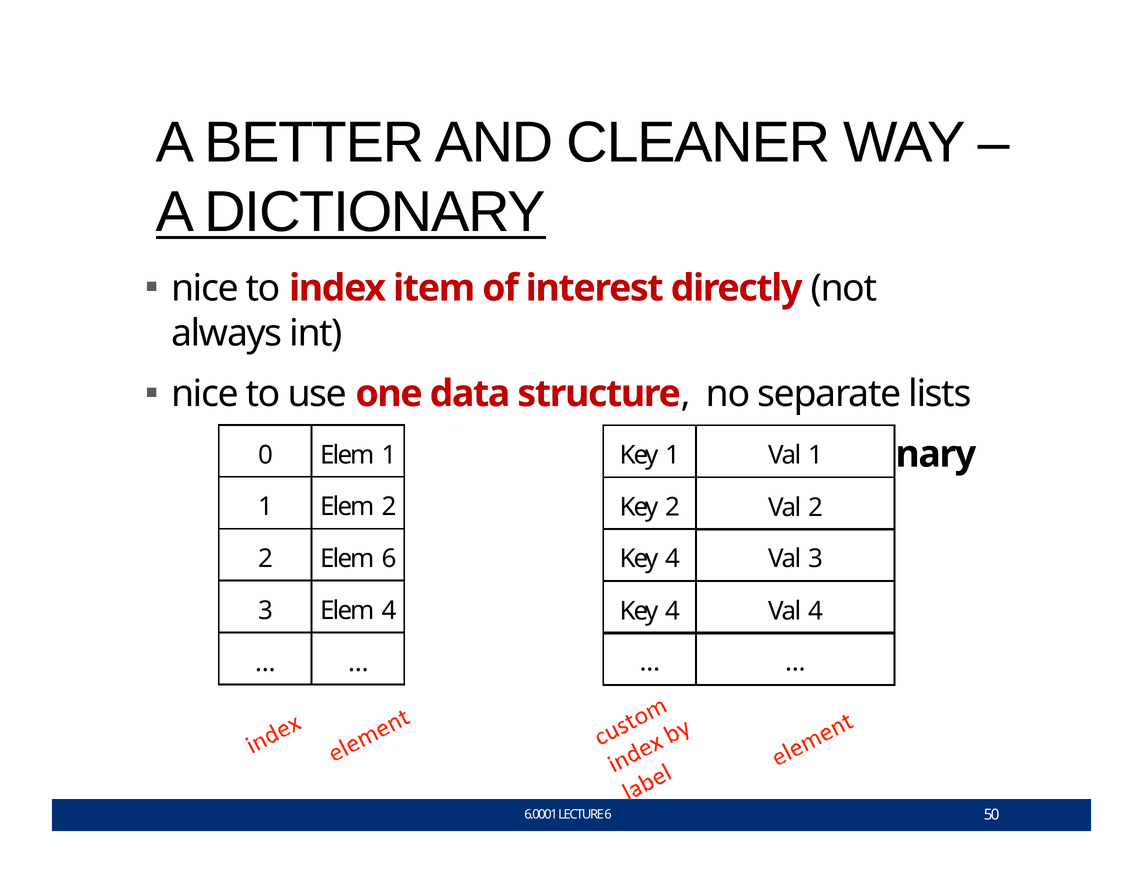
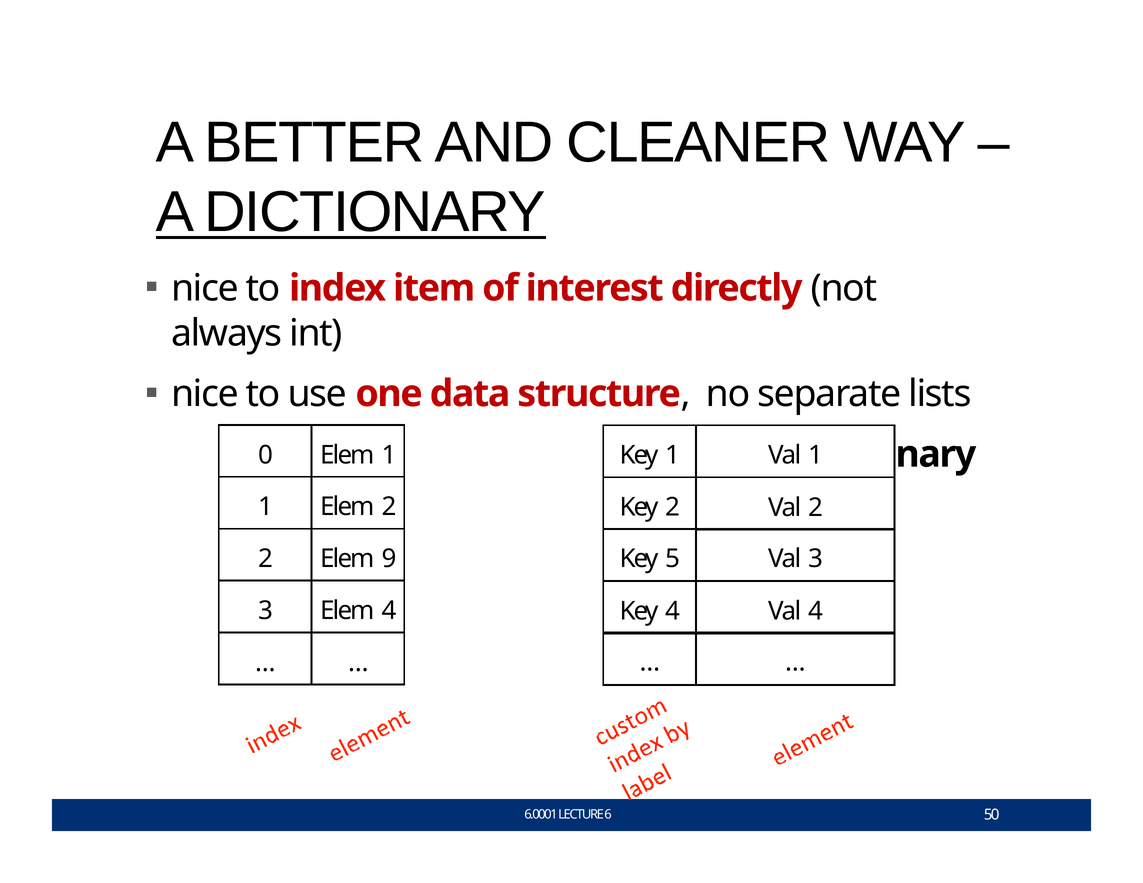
Elem 6: 6 -> 9
4 at (673, 559): 4 -> 5
